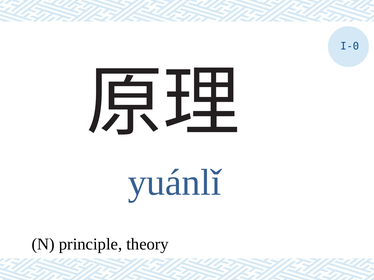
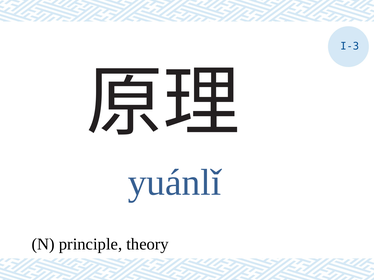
I-0: I-0 -> I-3
